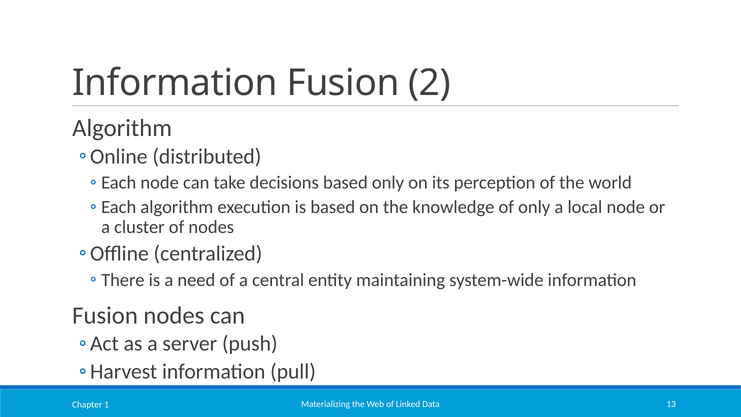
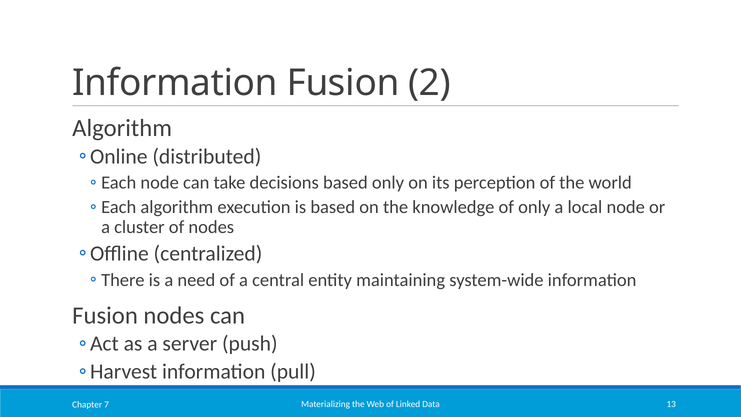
1: 1 -> 7
